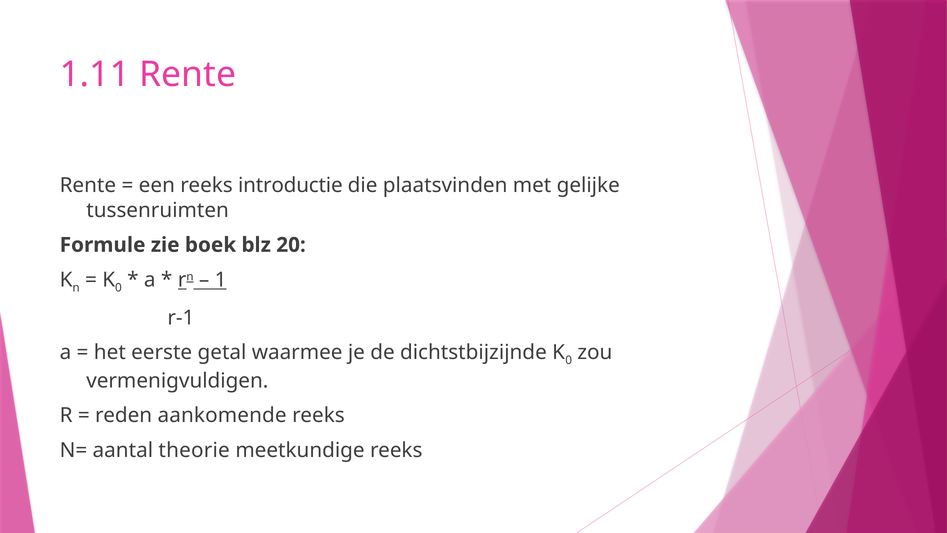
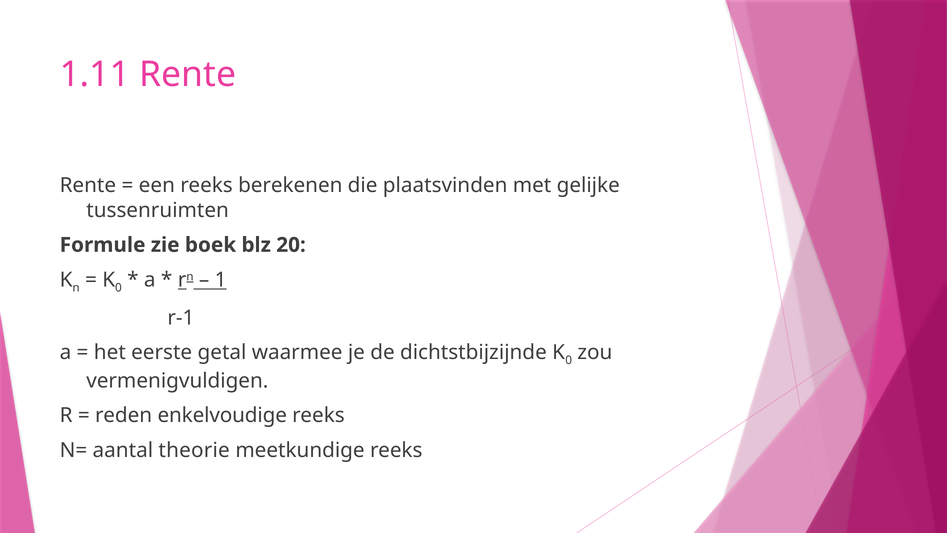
introductie: introductie -> berekenen
aankomende: aankomende -> enkelvoudige
